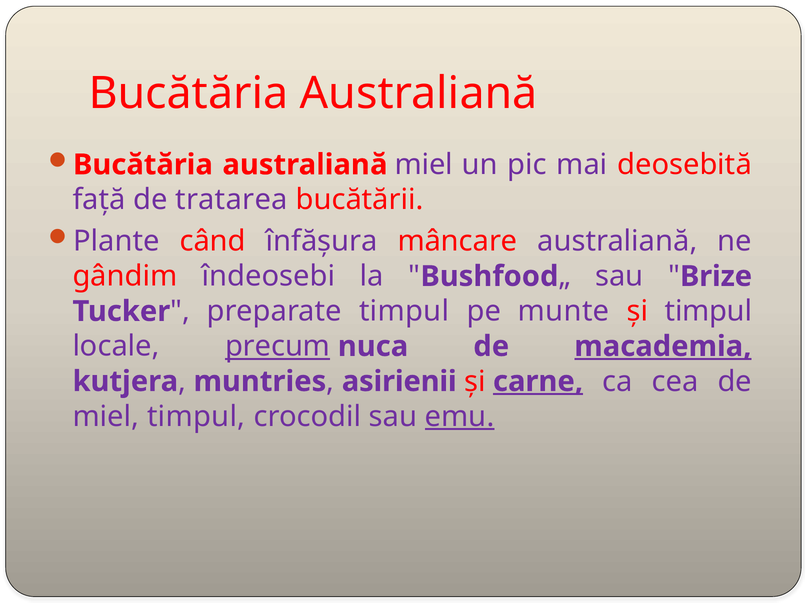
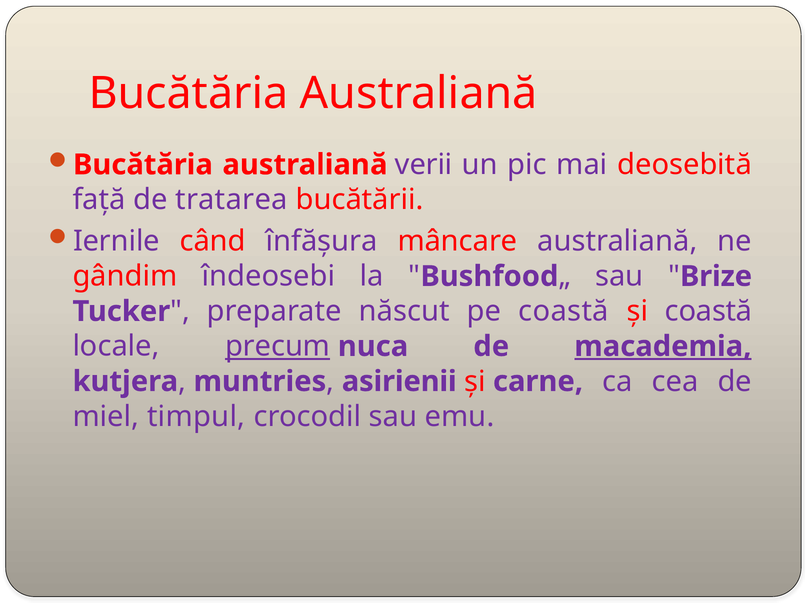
australiană miel: miel -> verii
Plante: Plante -> Iernile
preparate timpul: timpul -> născut
pe munte: munte -> coastă
și timpul: timpul -> coastă
carne underline: present -> none
emu underline: present -> none
